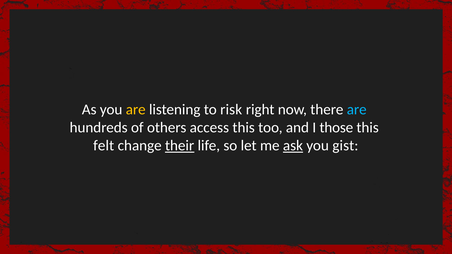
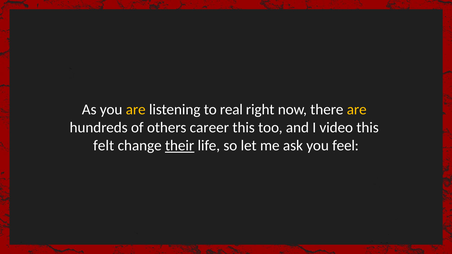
risk: risk -> real
are at (357, 110) colour: light blue -> yellow
access: access -> career
those: those -> video
ask underline: present -> none
gist: gist -> feel
